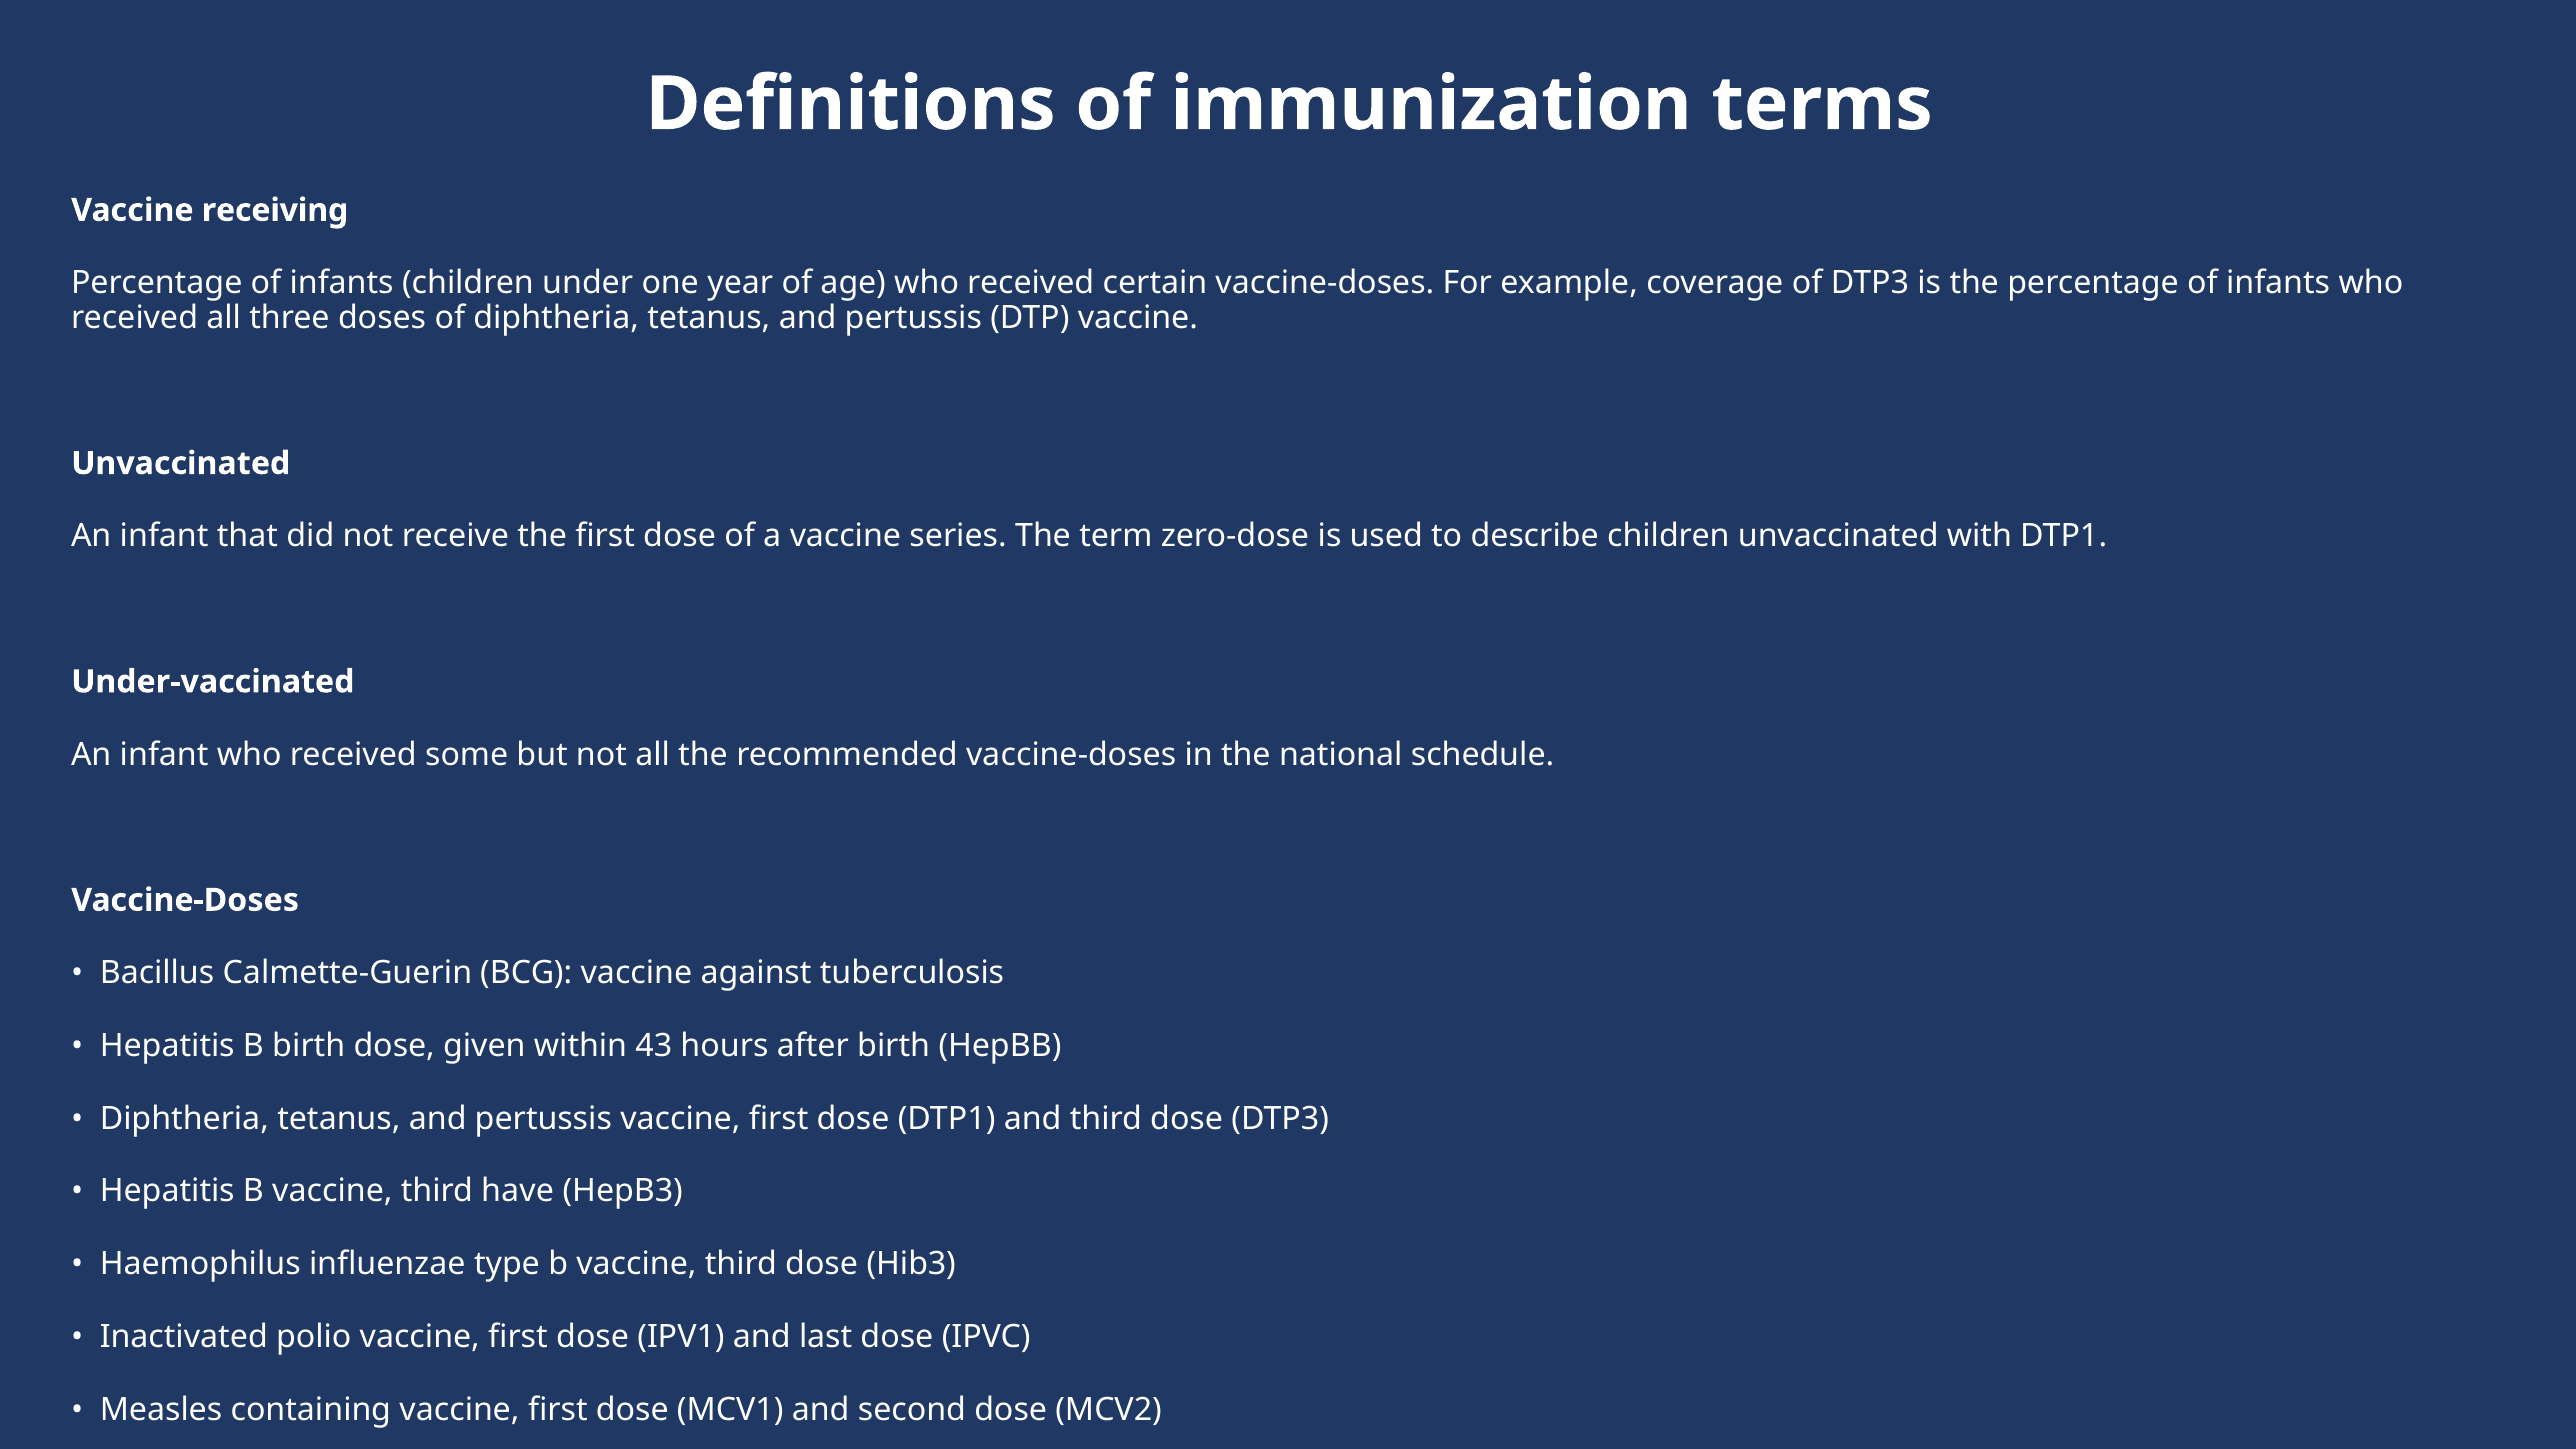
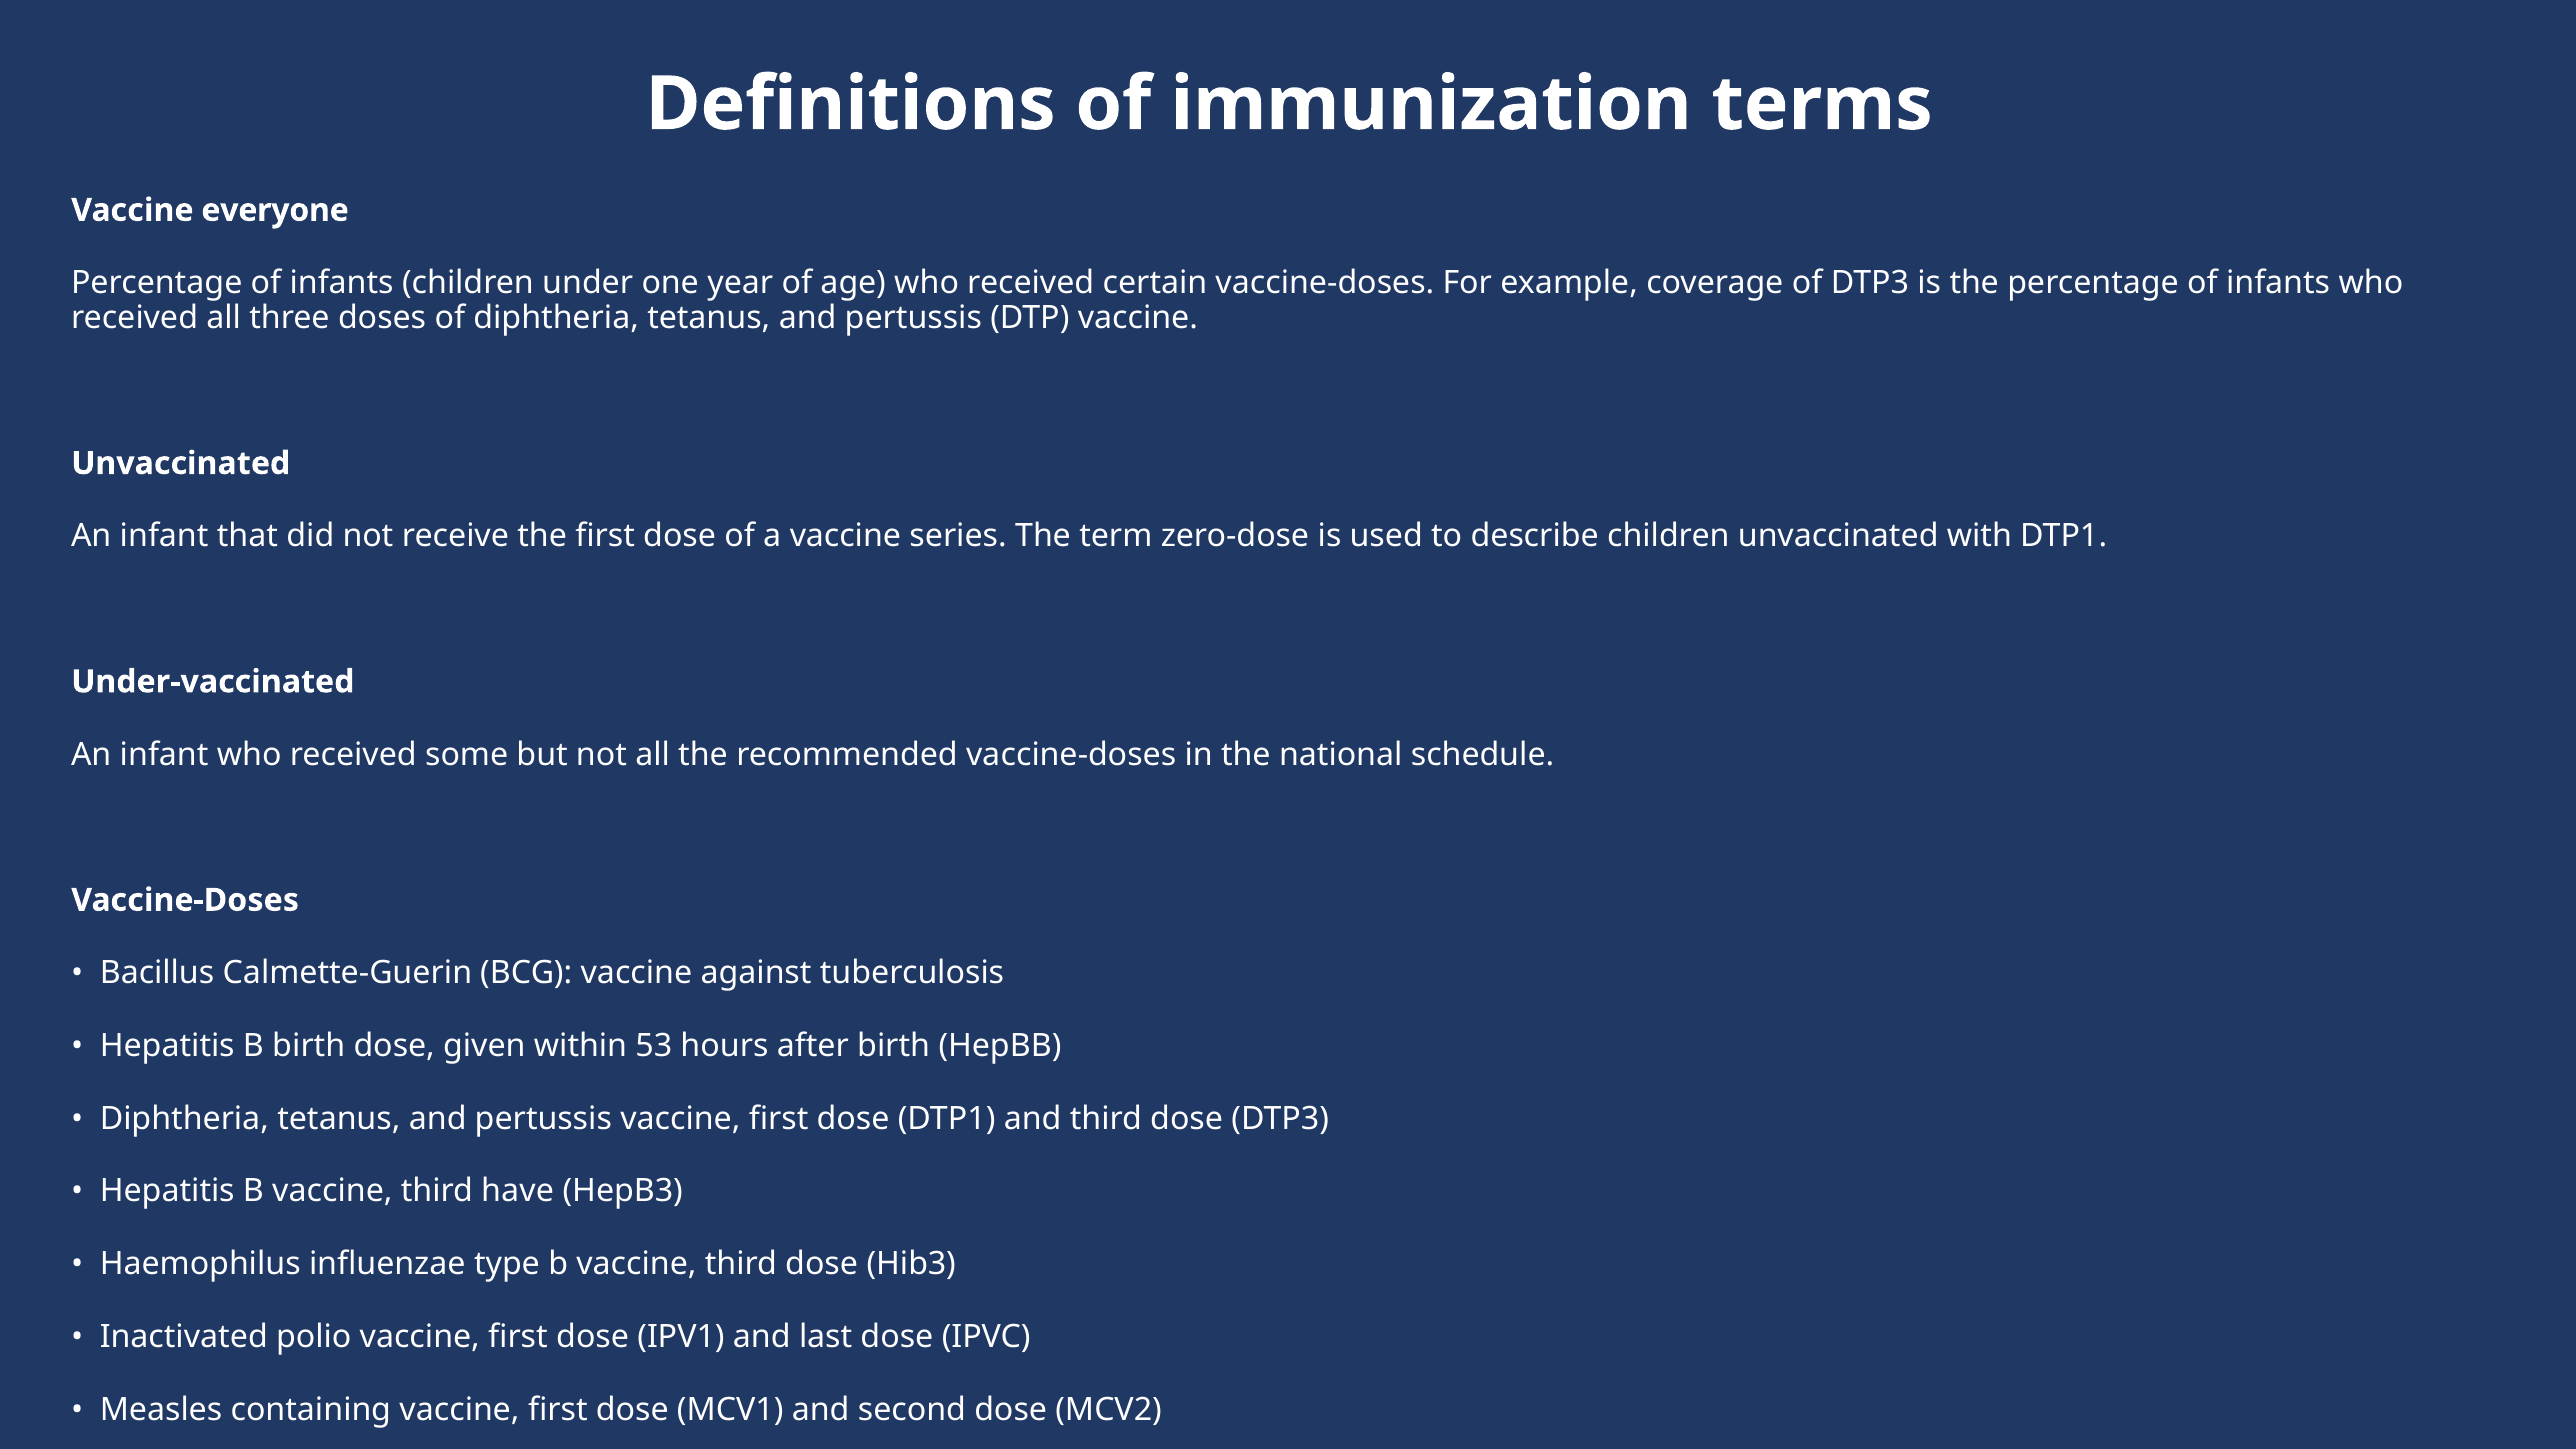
Vaccine receiving: receiving -> everyone
43: 43 -> 53
